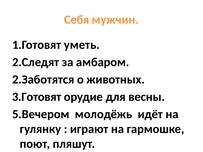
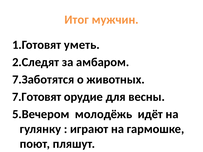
Себя: Себя -> Итог
2.Заботятся: 2.Заботятся -> 7.Заботятся
3.Готовят: 3.Готовят -> 7.Готовят
